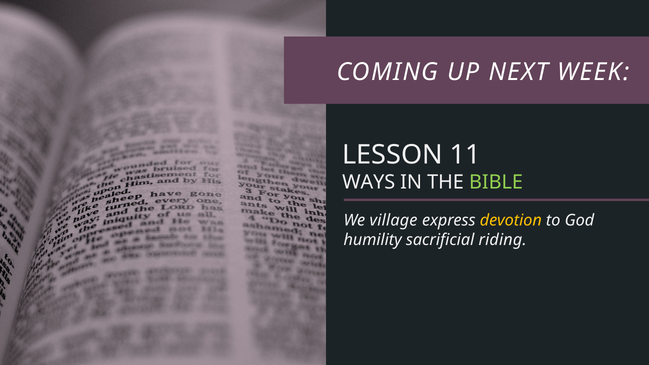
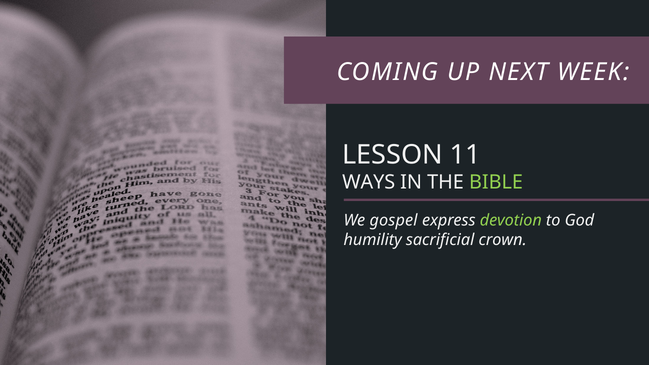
village: village -> gospel
devotion colour: yellow -> light green
riding: riding -> crown
